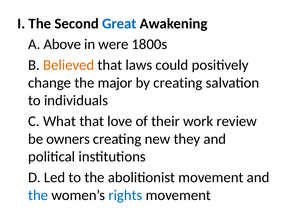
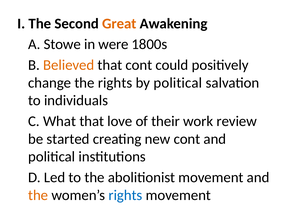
Great colour: blue -> orange
Above: Above -> Stowe
that laws: laws -> cont
the major: major -> rights
by creating: creating -> political
owners: owners -> started
new they: they -> cont
the at (38, 195) colour: blue -> orange
